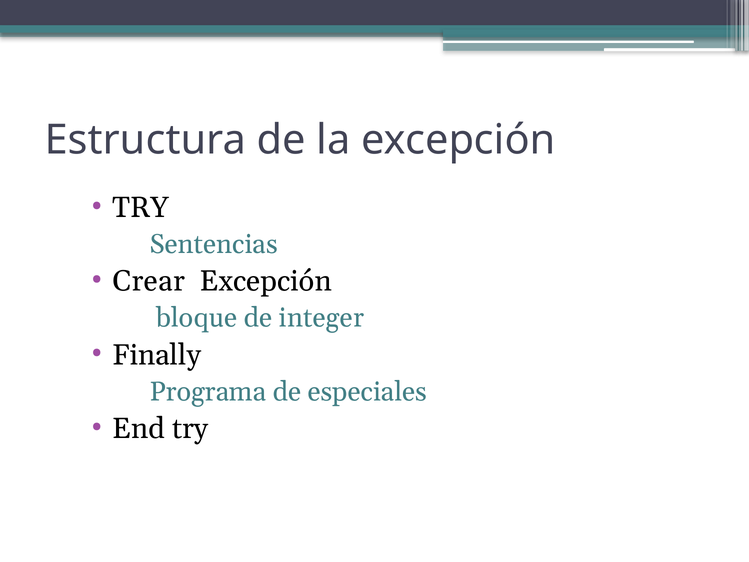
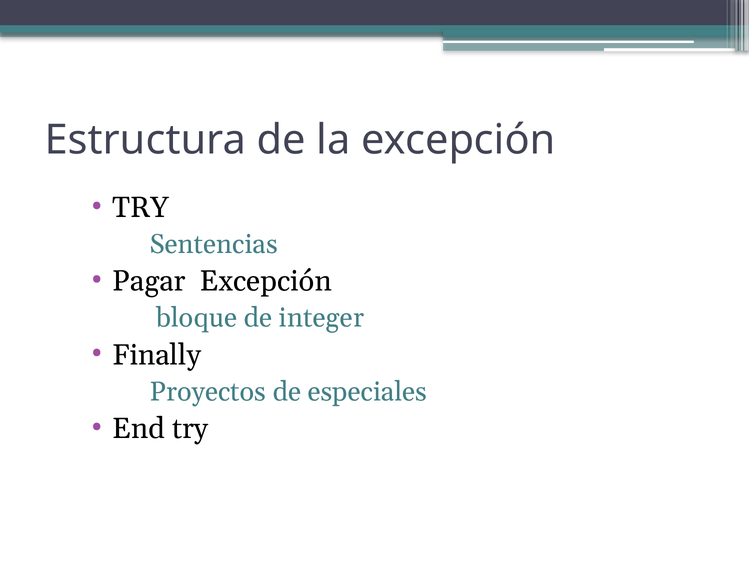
Crear: Crear -> Pagar
Programa: Programa -> Proyectos
